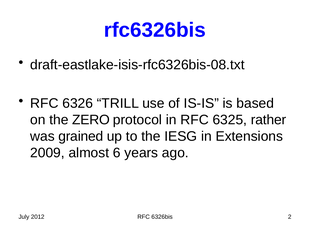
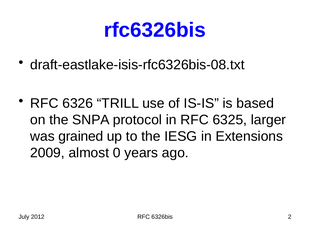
ZERO: ZERO -> SNPA
rather: rather -> larger
6: 6 -> 0
